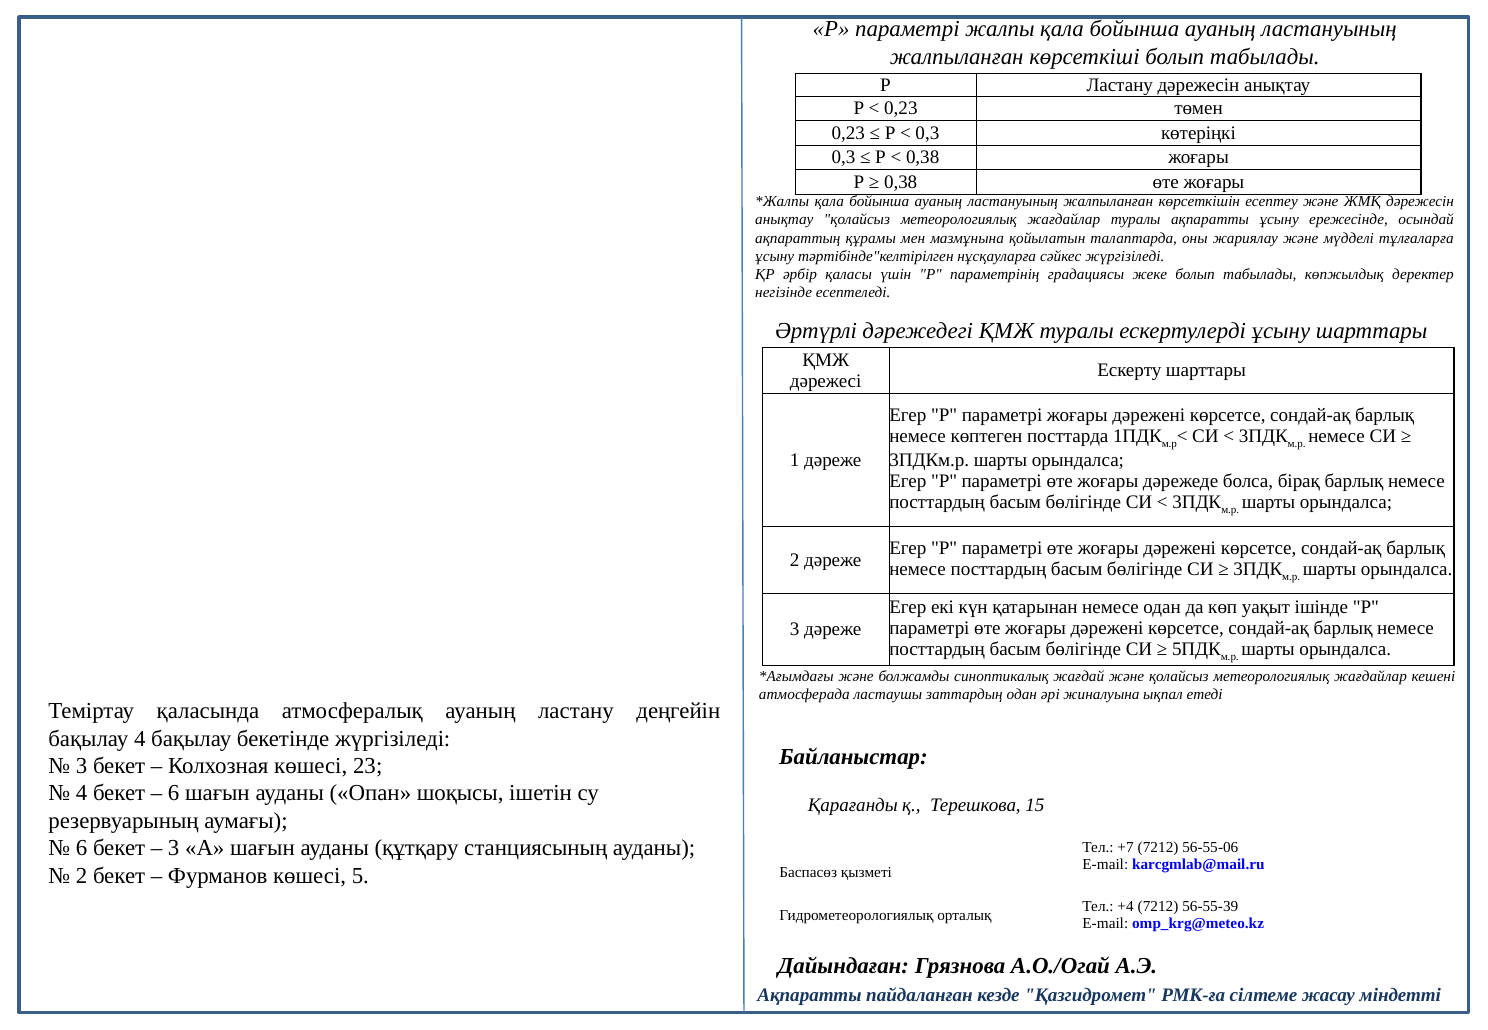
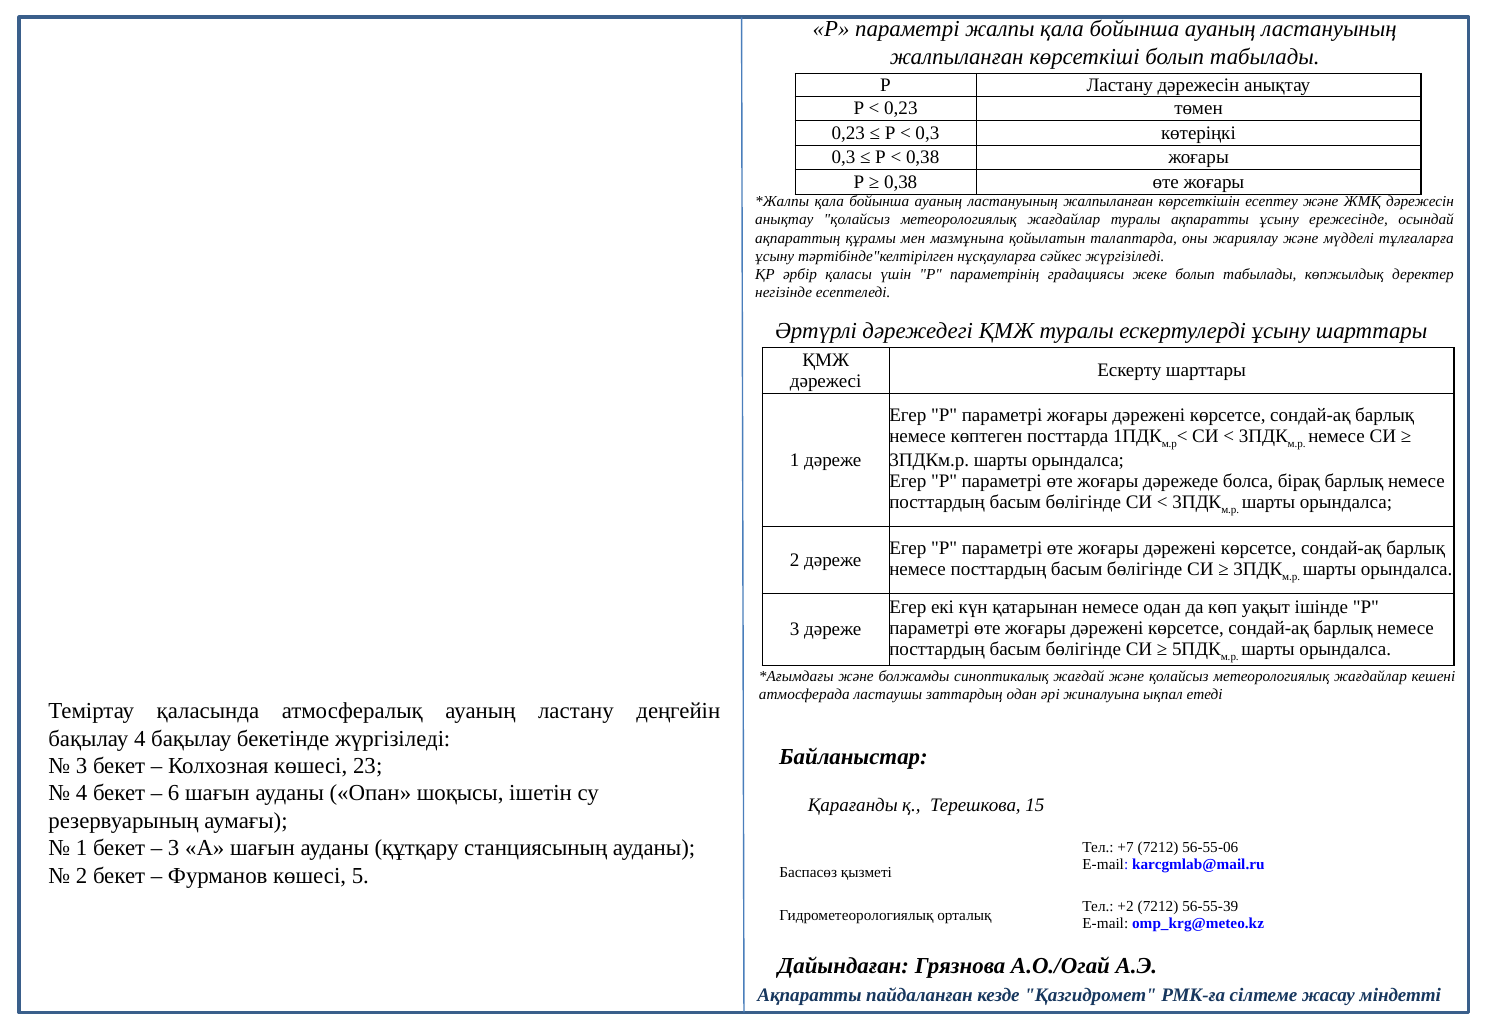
6 at (82, 848): 6 -> 1
+4: +4 -> +2
